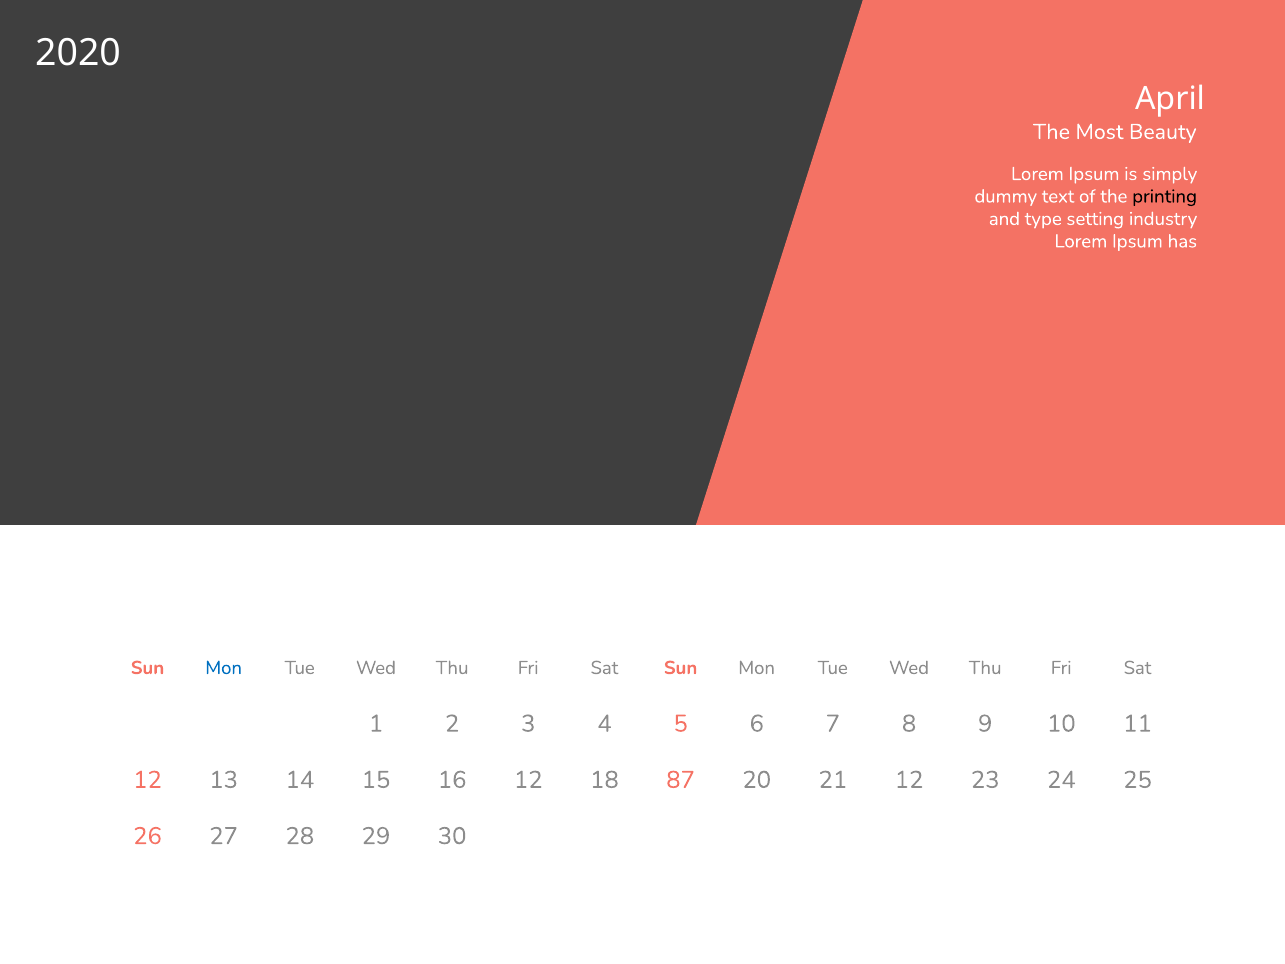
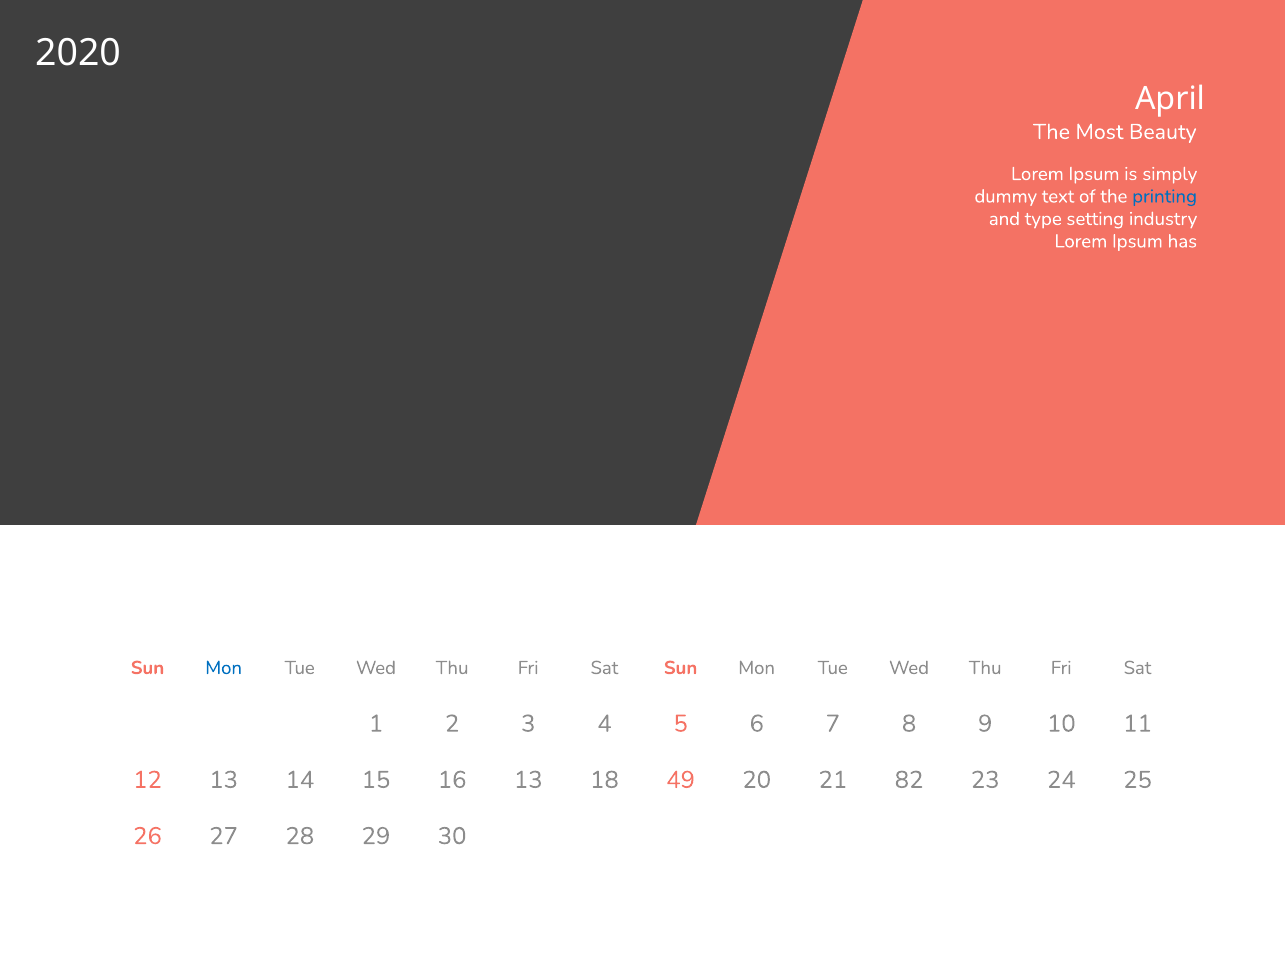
printing colour: black -> blue
16 12: 12 -> 13
87: 87 -> 49
21 12: 12 -> 82
